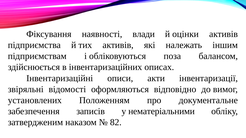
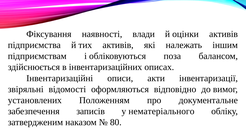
нематеріальними: нематеріальними -> нематеріального
82: 82 -> 80
